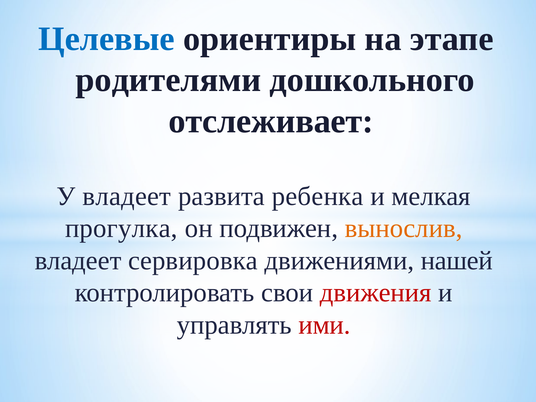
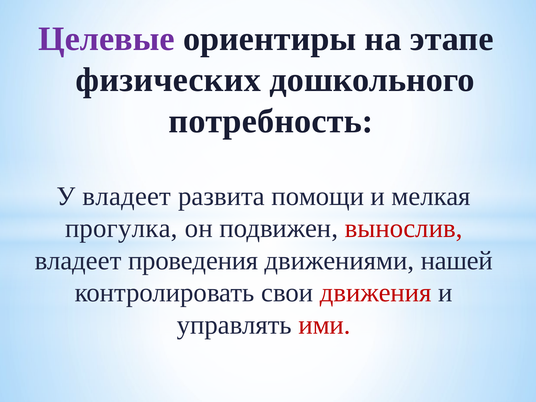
Целевые colour: blue -> purple
родителями: родителями -> физических
отслеживает: отслеживает -> потребность
ребенка: ребенка -> помощи
вынослив colour: orange -> red
сервировка: сервировка -> проведения
